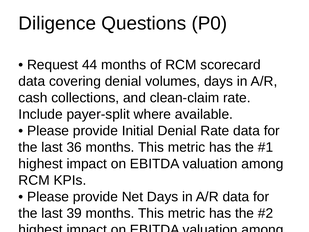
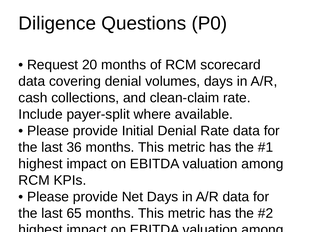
44: 44 -> 20
39: 39 -> 65
